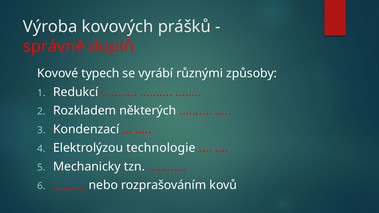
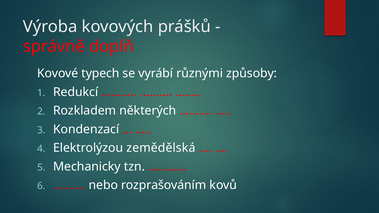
technologie: technologie -> zemědělská
